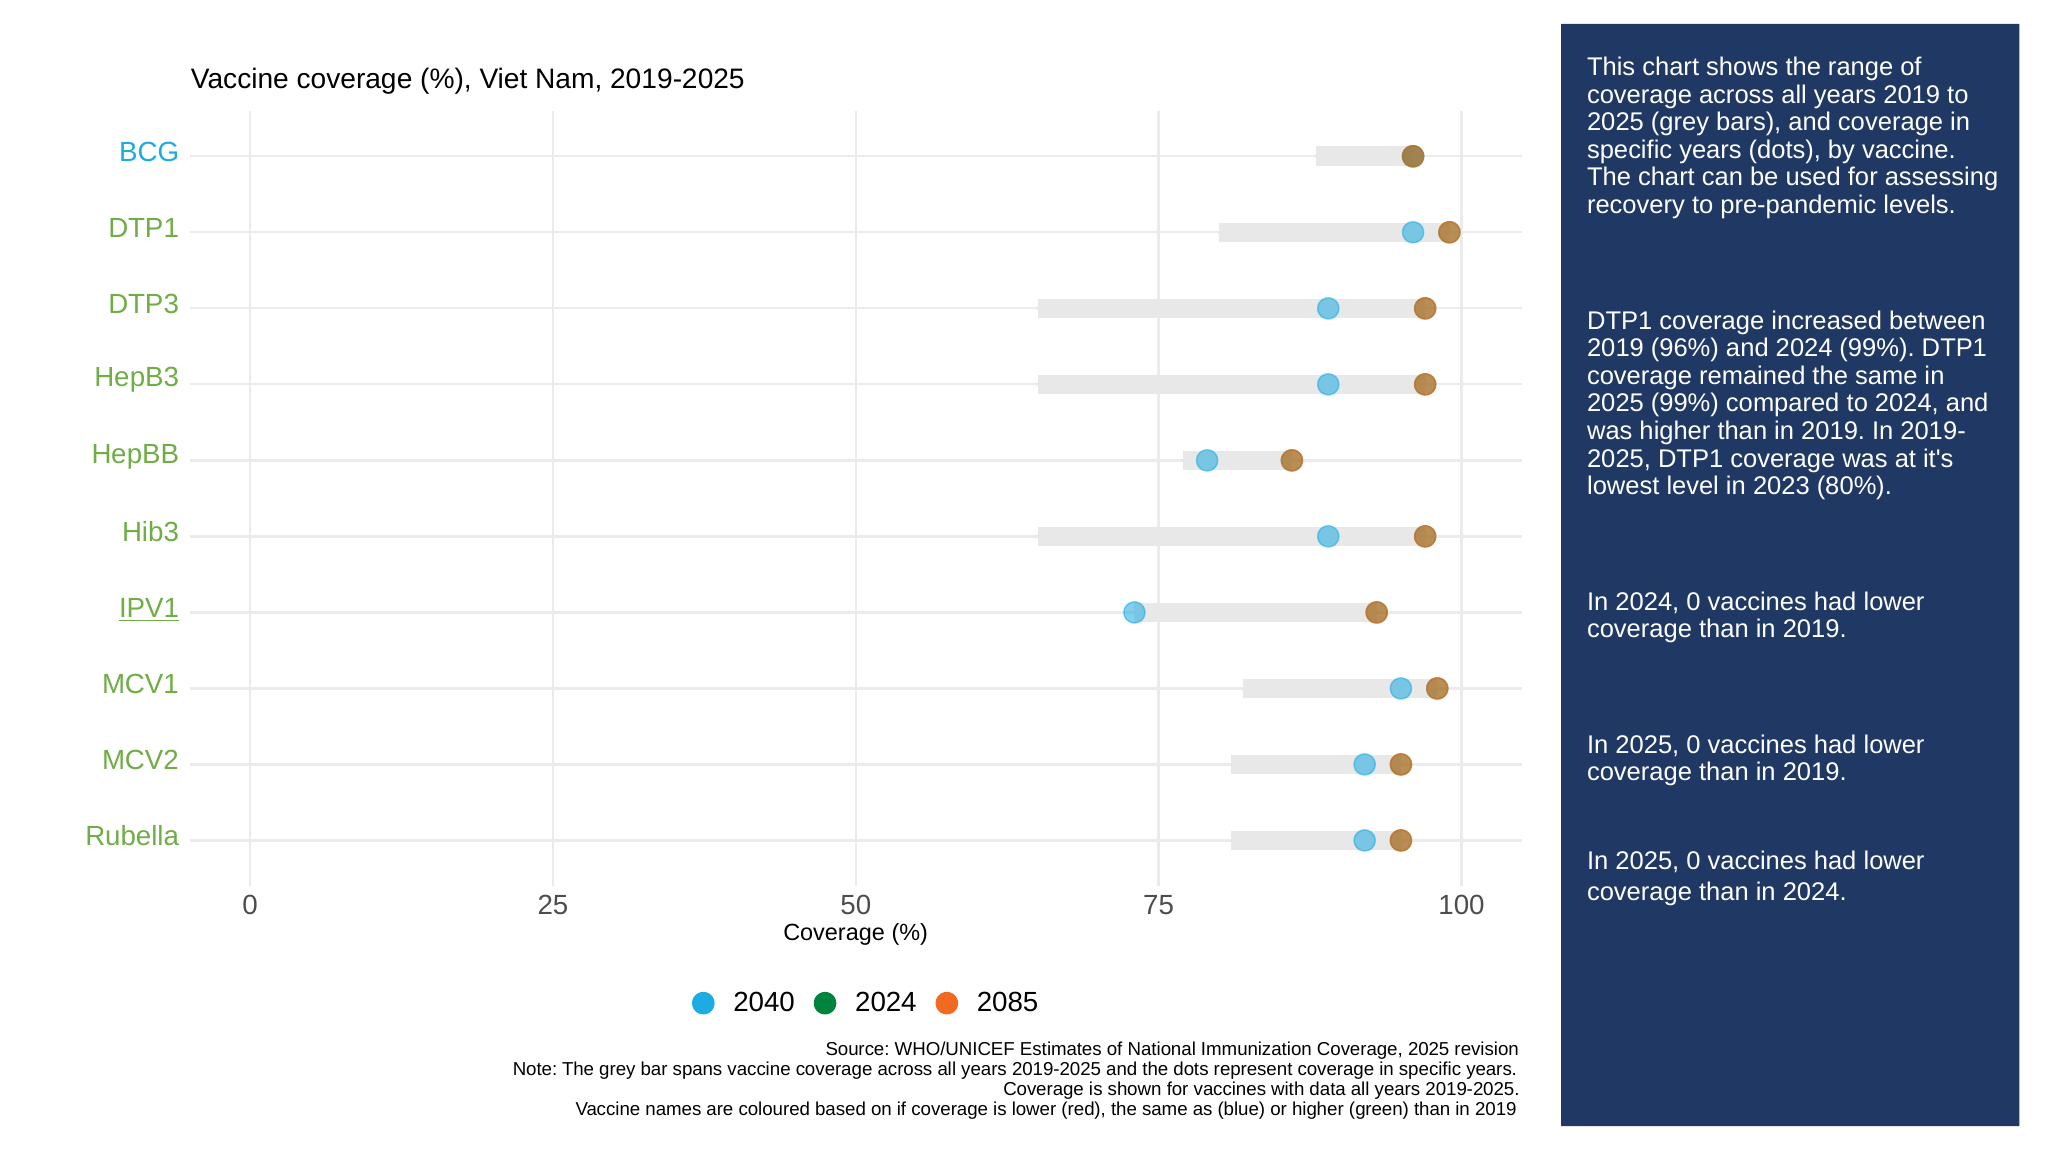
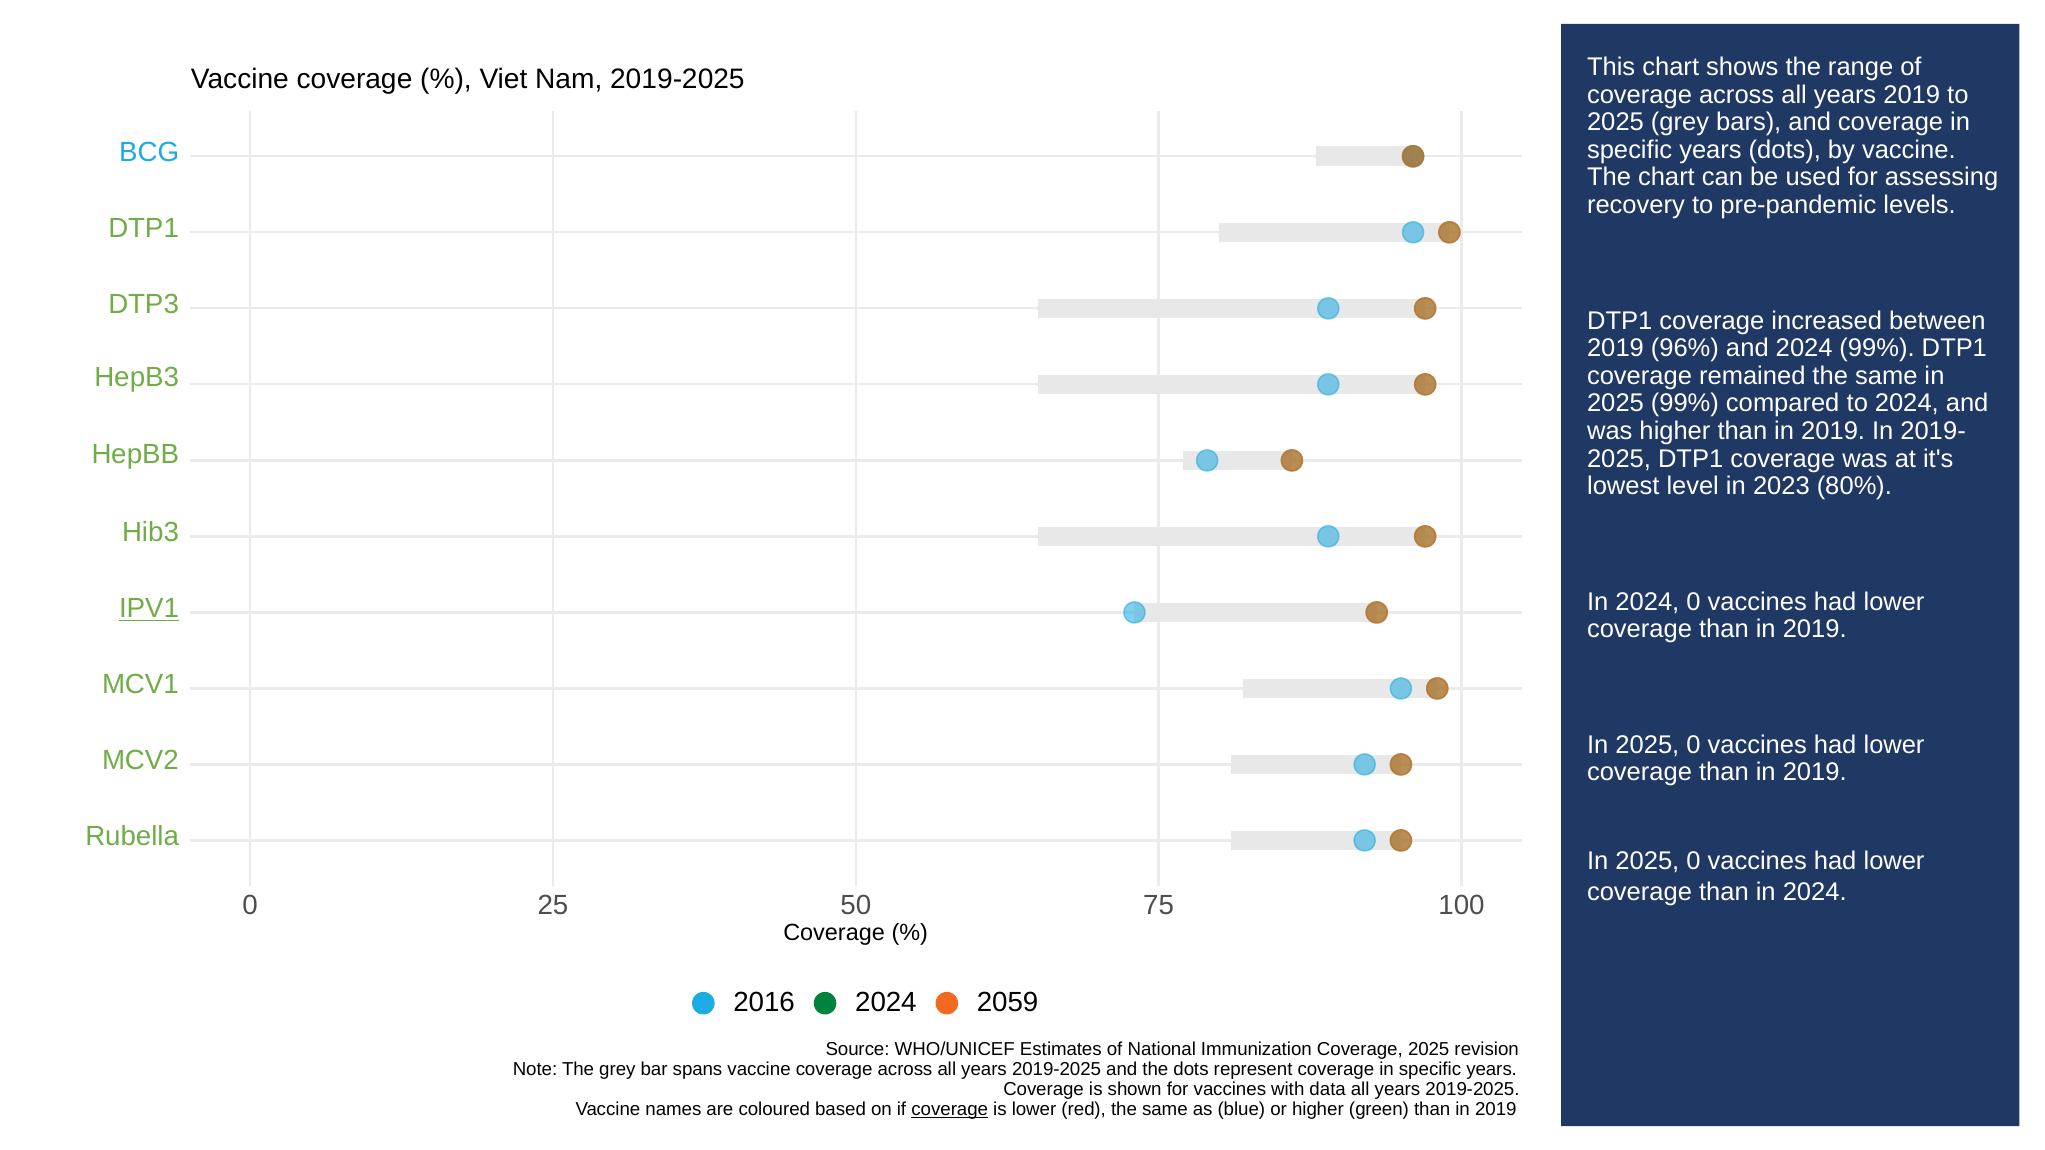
2040: 2040 -> 2016
2085: 2085 -> 2059
coverage at (950, 1110) underline: none -> present
